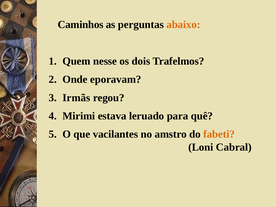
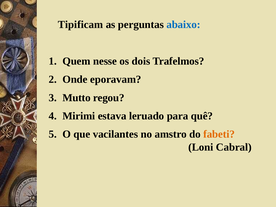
Caminhos: Caminhos -> Tipificam
abaixo colour: orange -> blue
Irmãs: Irmãs -> Mutto
